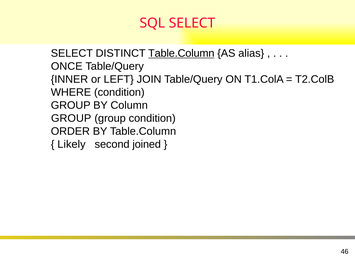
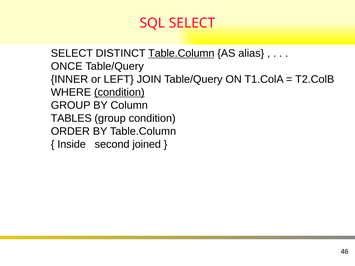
condition at (119, 92) underline: none -> present
GROUP at (71, 118): GROUP -> TABLES
Likely: Likely -> Inside
